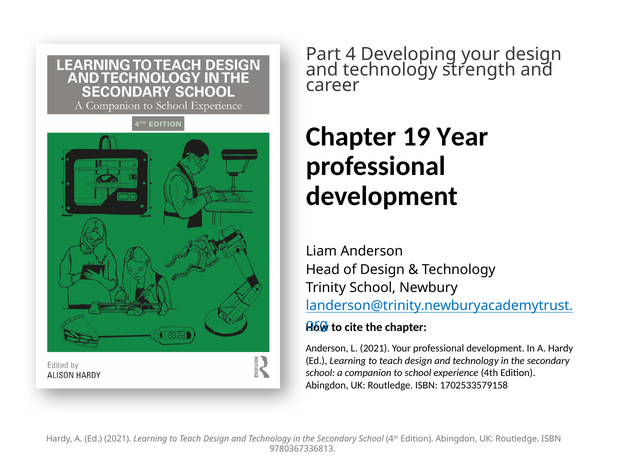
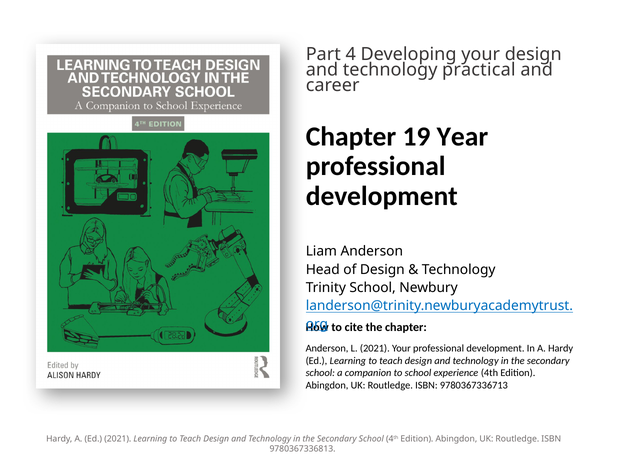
strength: strength -> practical
1702533579158: 1702533579158 -> 9780367336713
